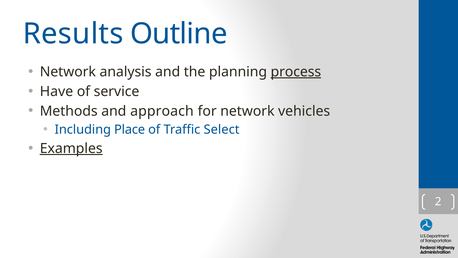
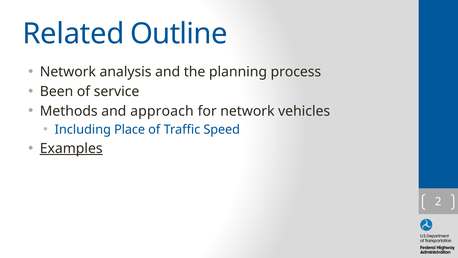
Results: Results -> Related
process underline: present -> none
Have: Have -> Been
Select: Select -> Speed
